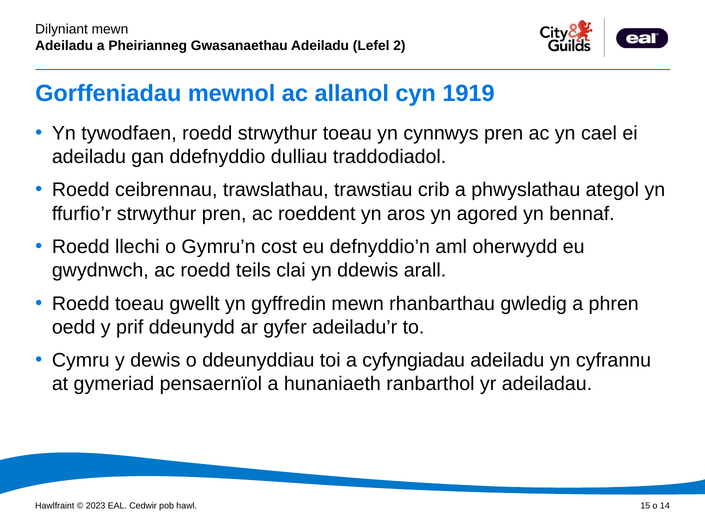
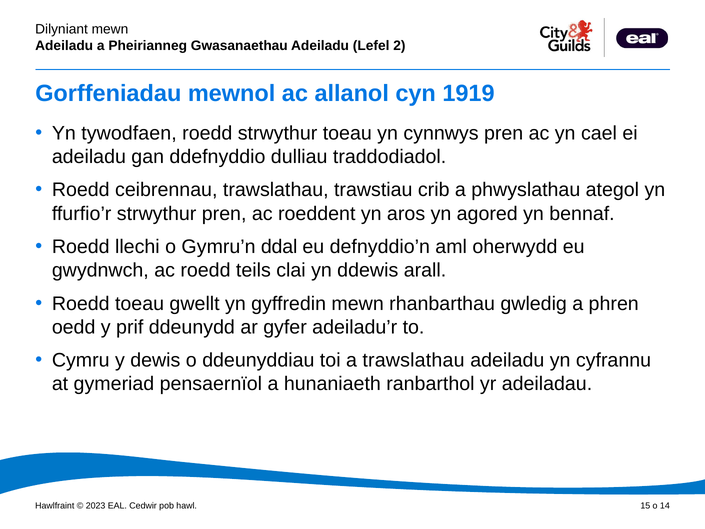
cost: cost -> ddal
a cyfyngiadau: cyfyngiadau -> trawslathau
